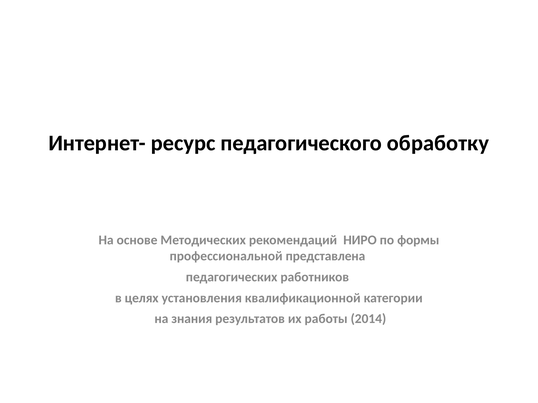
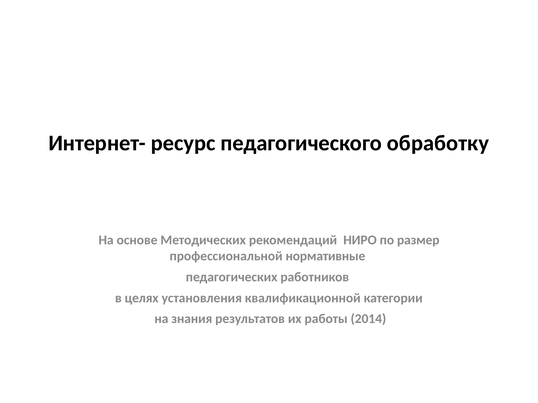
формы: формы -> размер
представлена: представлена -> нормативные
